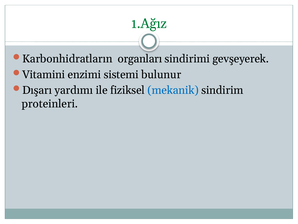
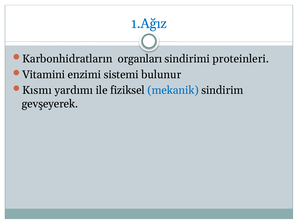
1.Ağız colour: green -> blue
gevşeyerek: gevşeyerek -> proteinleri
Dışarı: Dışarı -> Kısmı
proteinleri: proteinleri -> gevşeyerek
